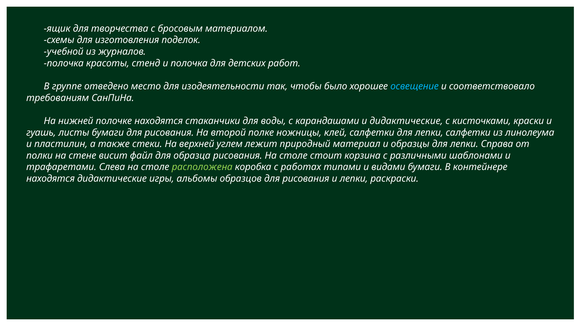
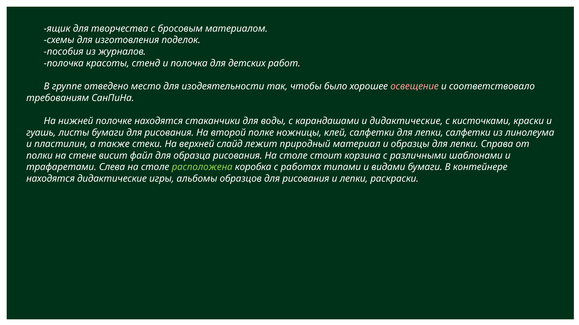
учебной: учебной -> пособия
освещение colour: light blue -> pink
углем: углем -> слайд
